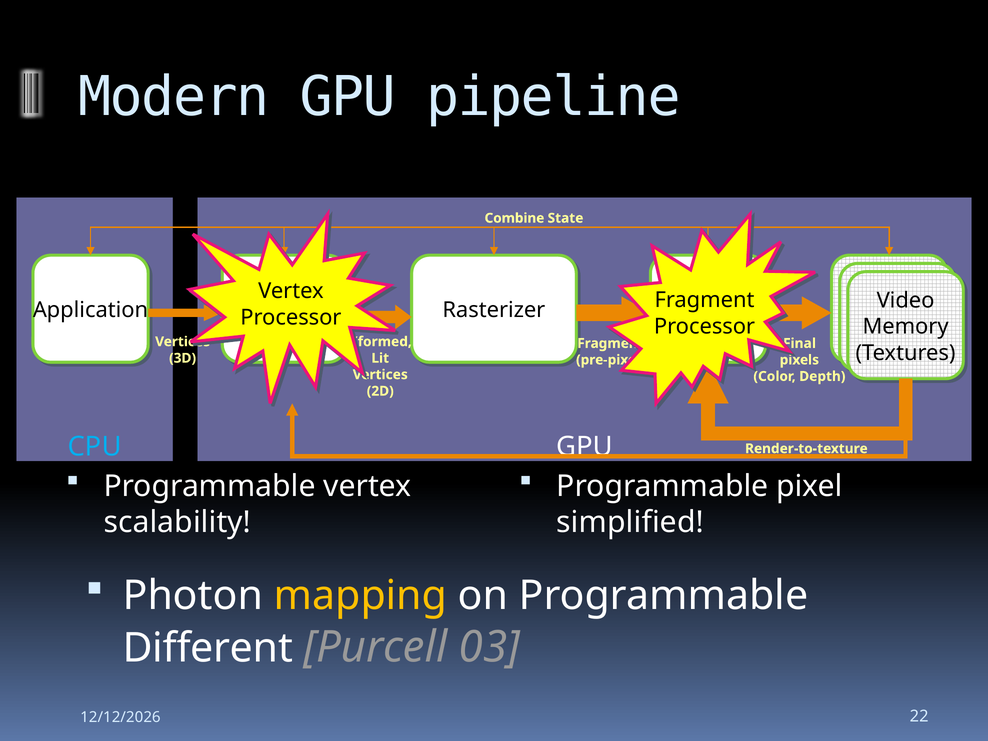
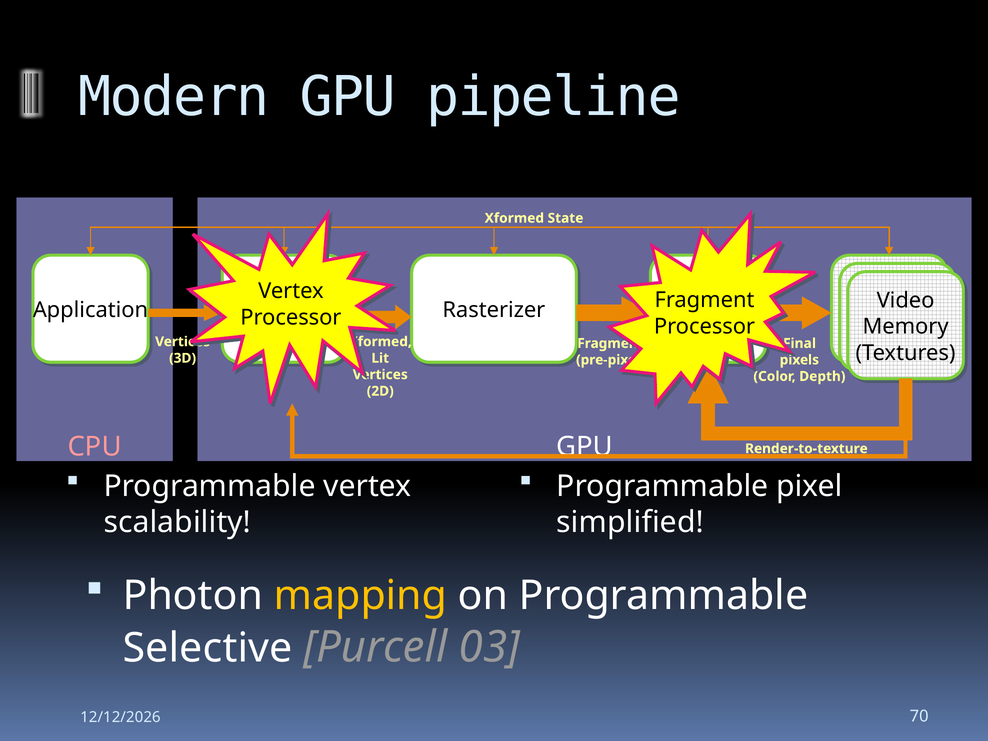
Combine at (514, 218): Combine -> Xformed
CPU colour: light blue -> pink
Different: Different -> Selective
22: 22 -> 70
